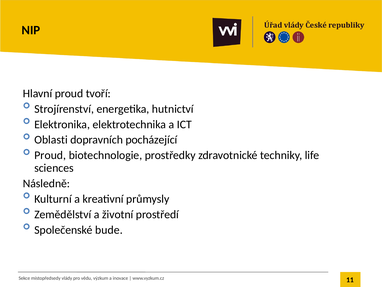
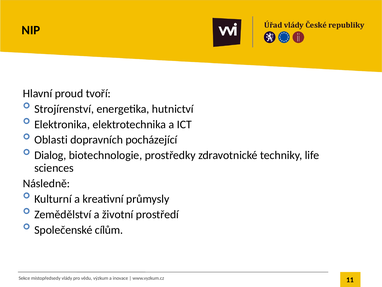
Proud at (50, 155): Proud -> Dialog
bude: bude -> cílům
